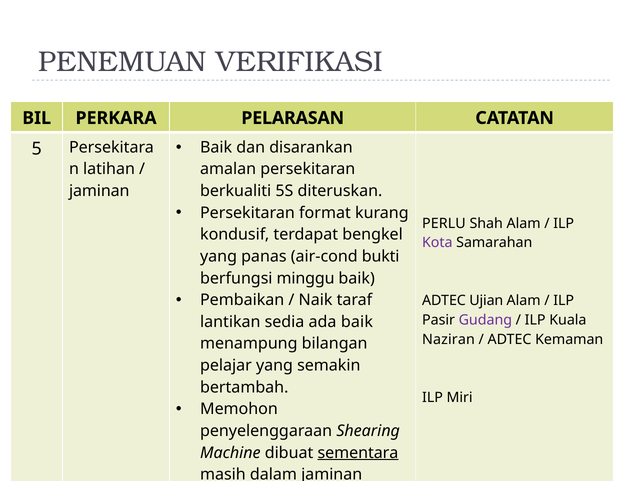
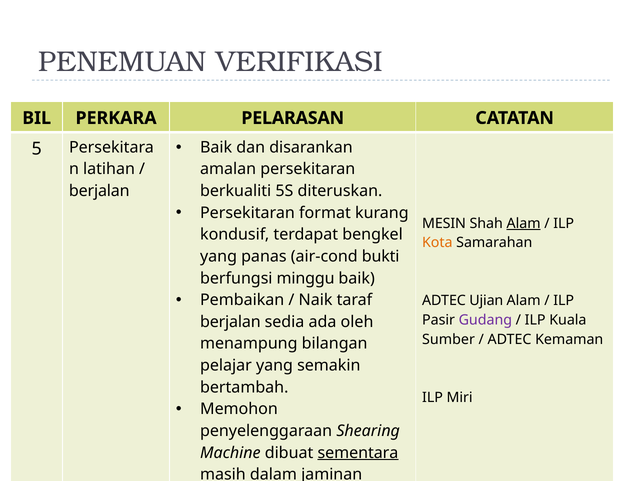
jaminan at (99, 191): jaminan -> berjalan
PERLU: PERLU -> MESIN
Alam at (524, 224) underline: none -> present
Kota colour: purple -> orange
lantikan at (230, 322): lantikan -> berjalan
ada baik: baik -> oleh
Naziran: Naziran -> Sumber
